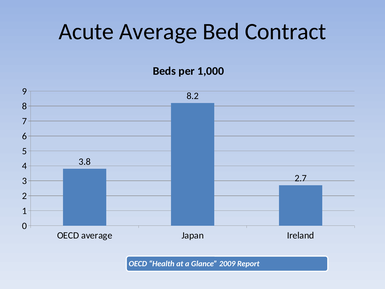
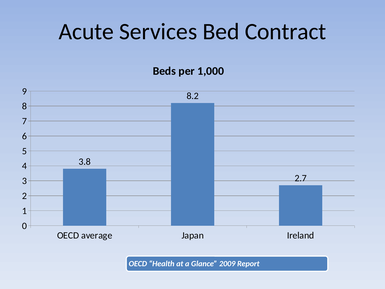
Acute Average: Average -> Services
